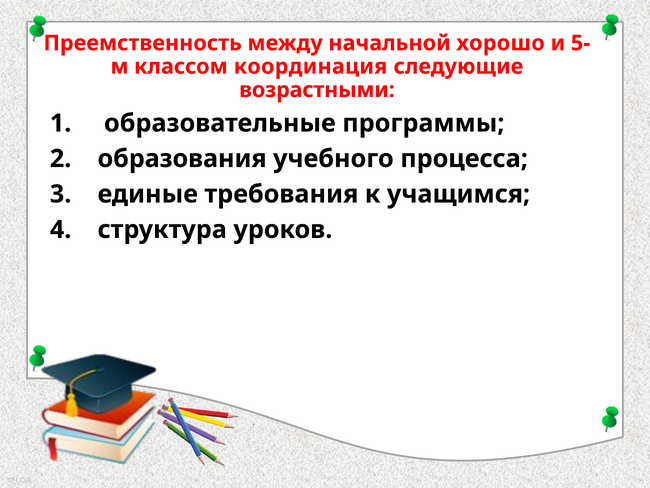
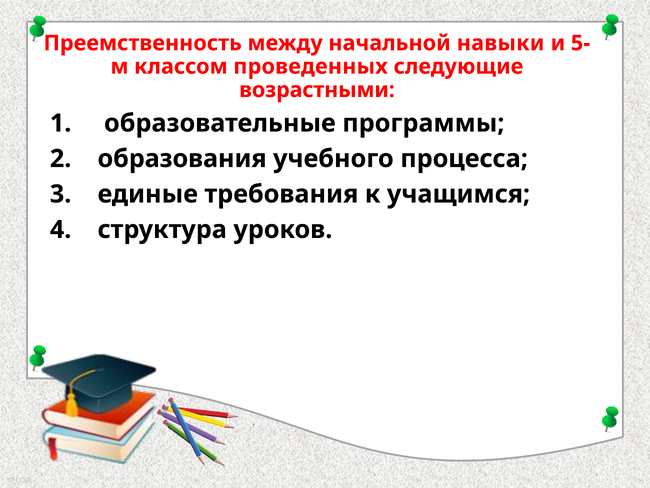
хорошо: хорошо -> навыки
координация: координация -> проведенных
